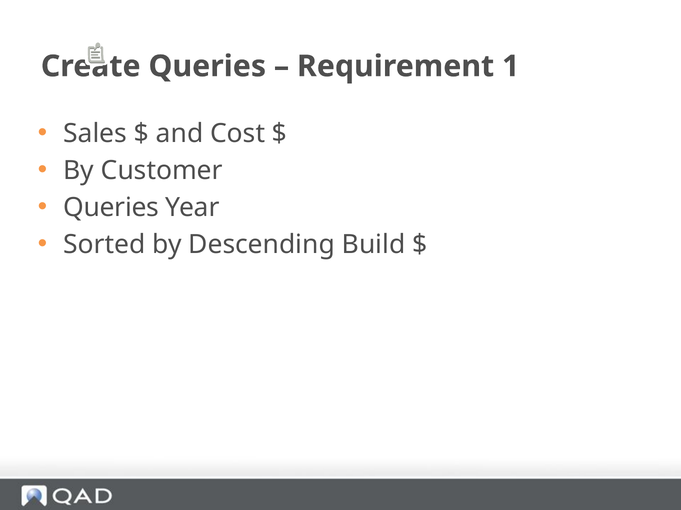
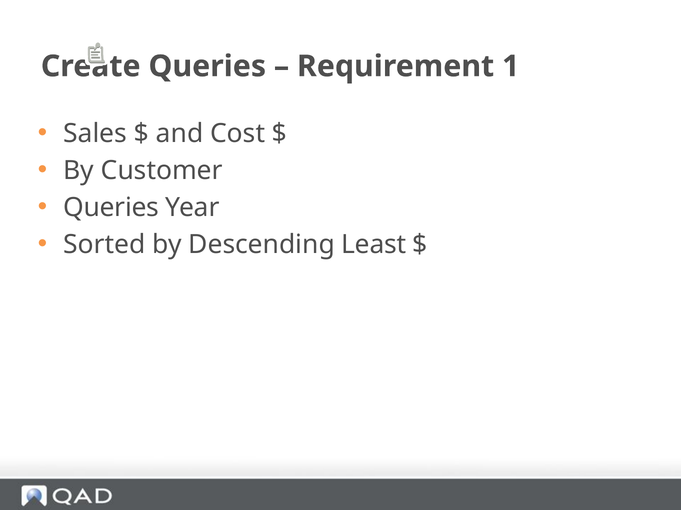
Build: Build -> Least
